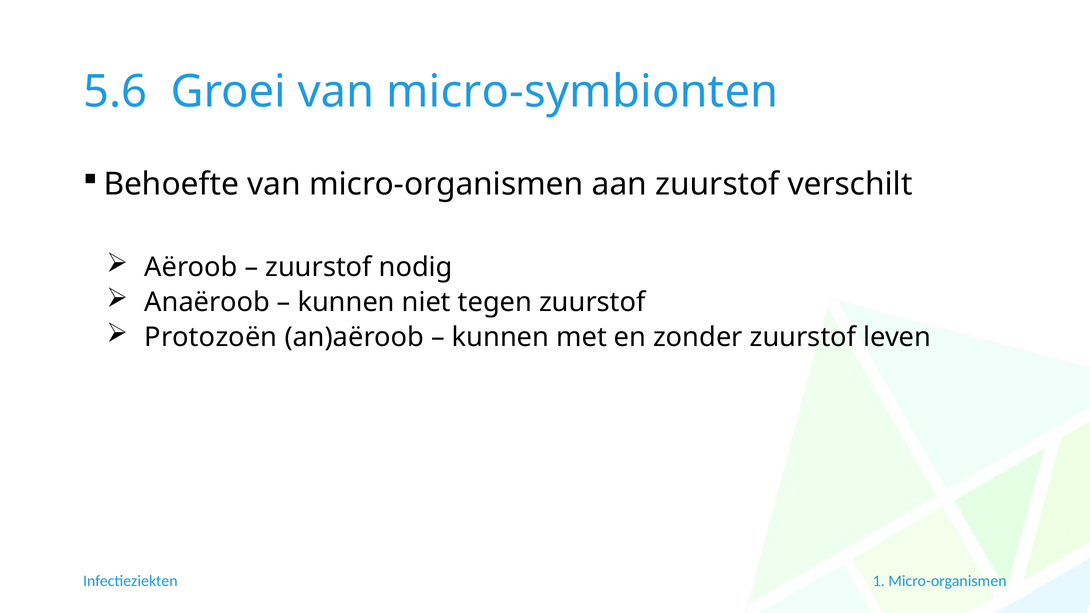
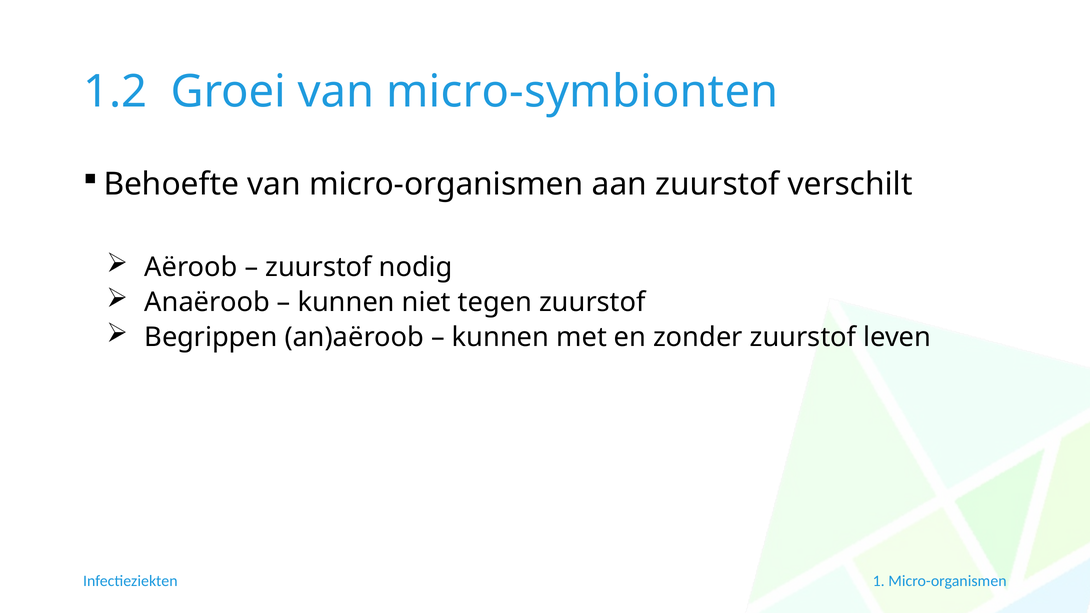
5.6: 5.6 -> 1.2
Protozoën: Protozoën -> Begrippen
